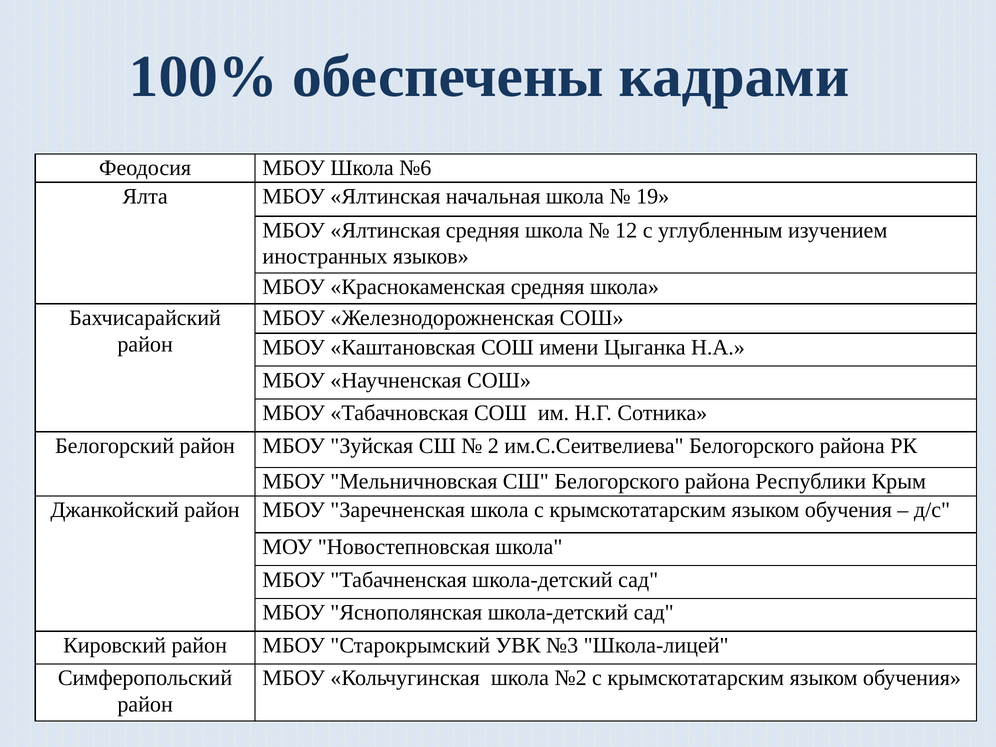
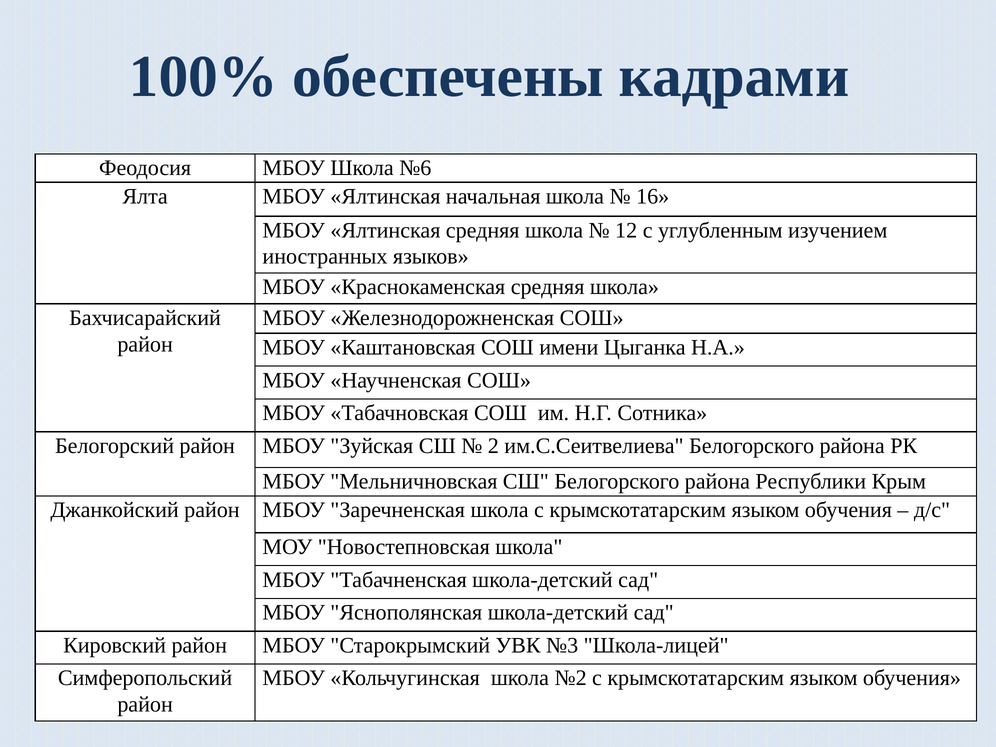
19: 19 -> 16
